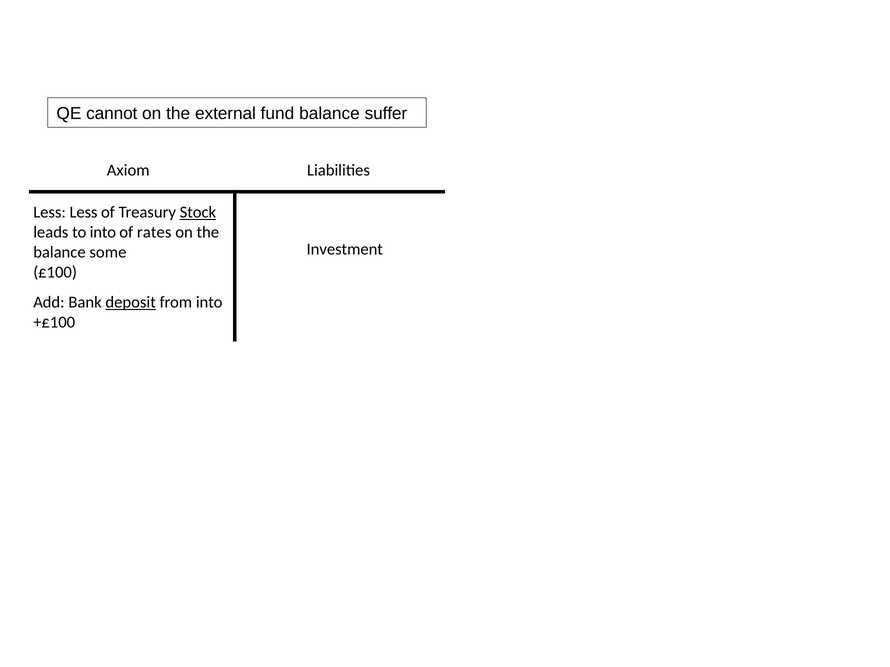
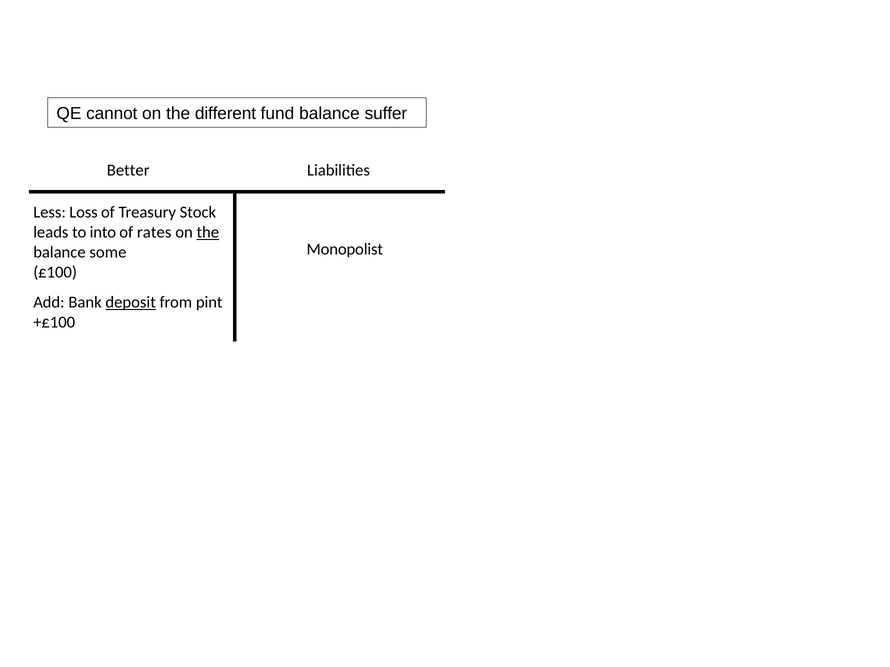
external: external -> different
Axiom: Axiom -> Better
Less Less: Less -> Loss
Stock underline: present -> none
the at (208, 233) underline: none -> present
Investment: Investment -> Monopolist
from into: into -> pint
